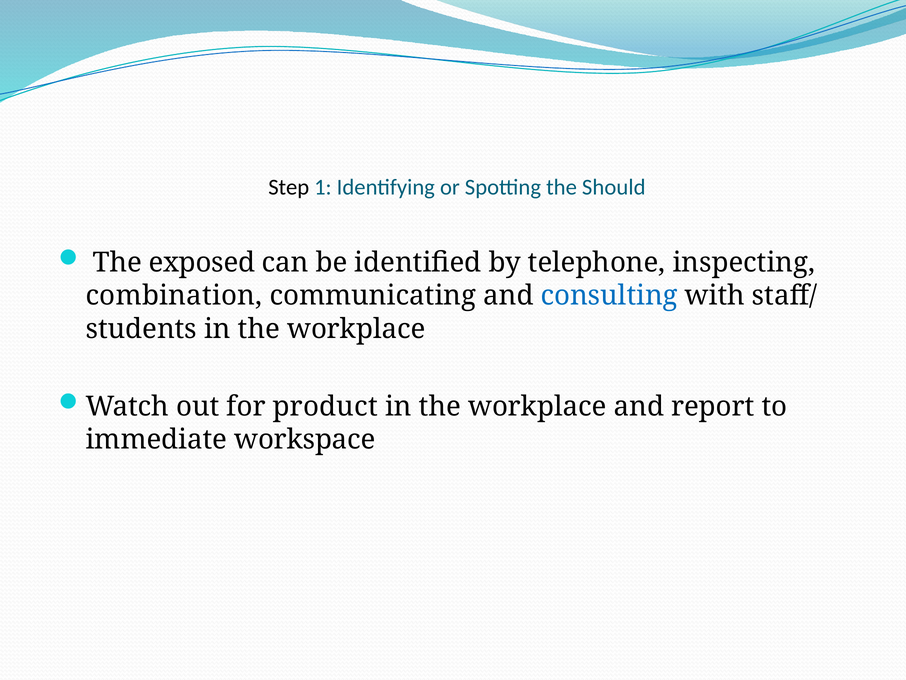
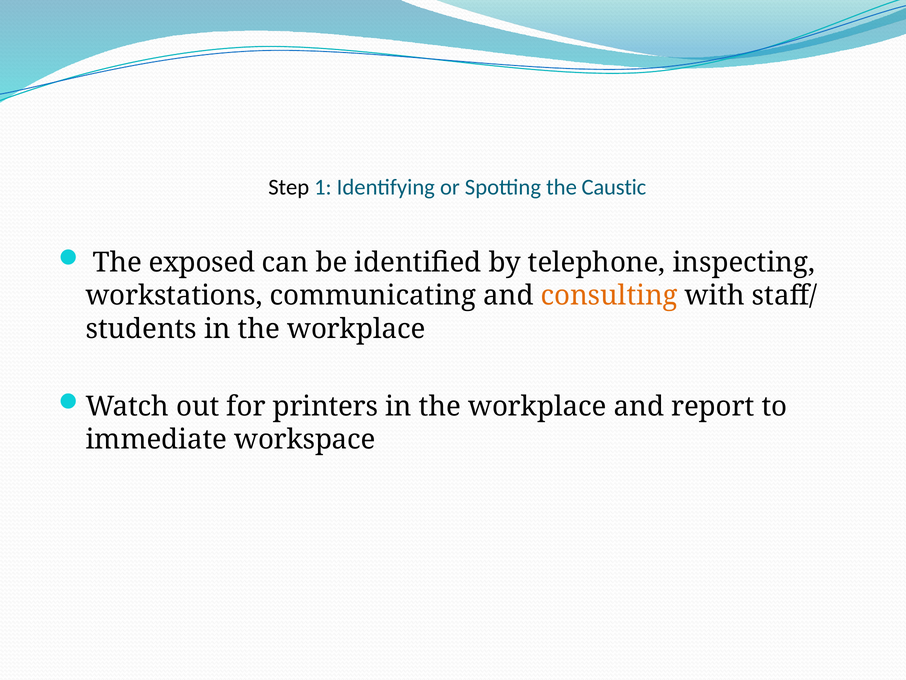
Should: Should -> Caustic
combination: combination -> workstations
consulting colour: blue -> orange
product: product -> printers
